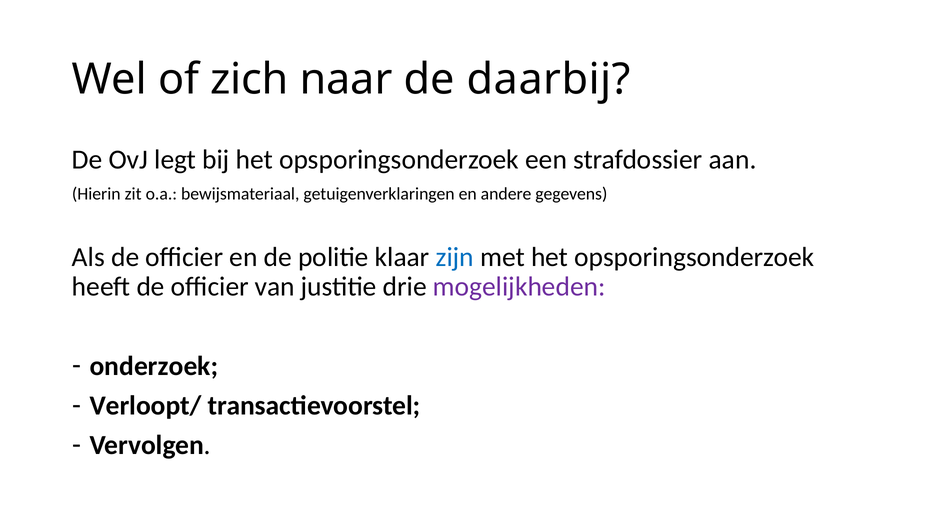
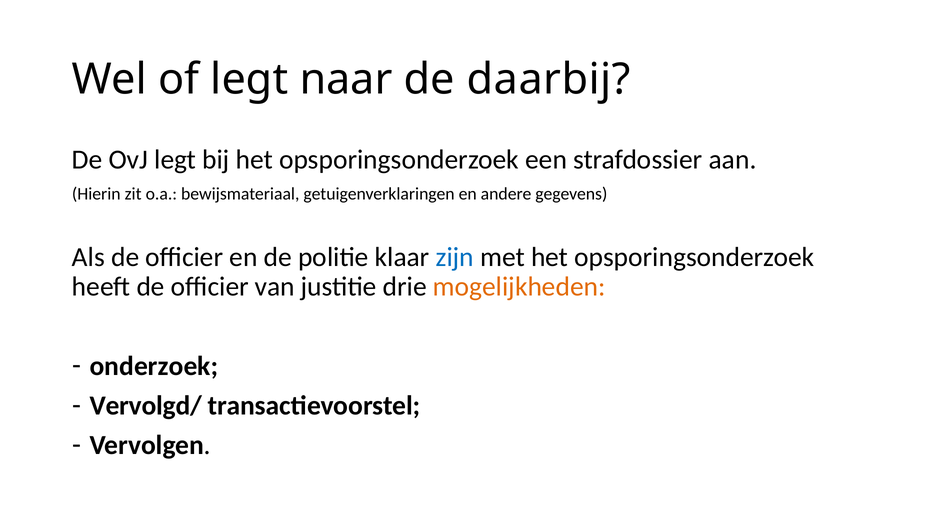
of zich: zich -> legt
mogelijkheden colour: purple -> orange
Verloopt/: Verloopt/ -> Vervolgd/
